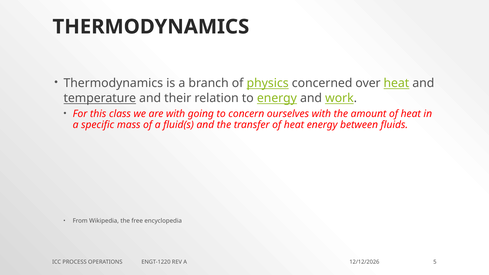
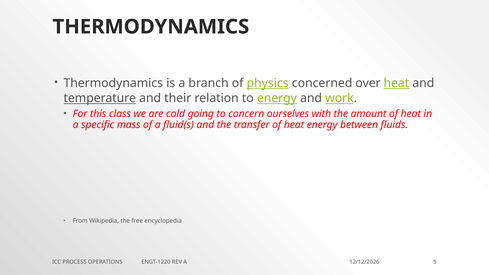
are with: with -> cold
